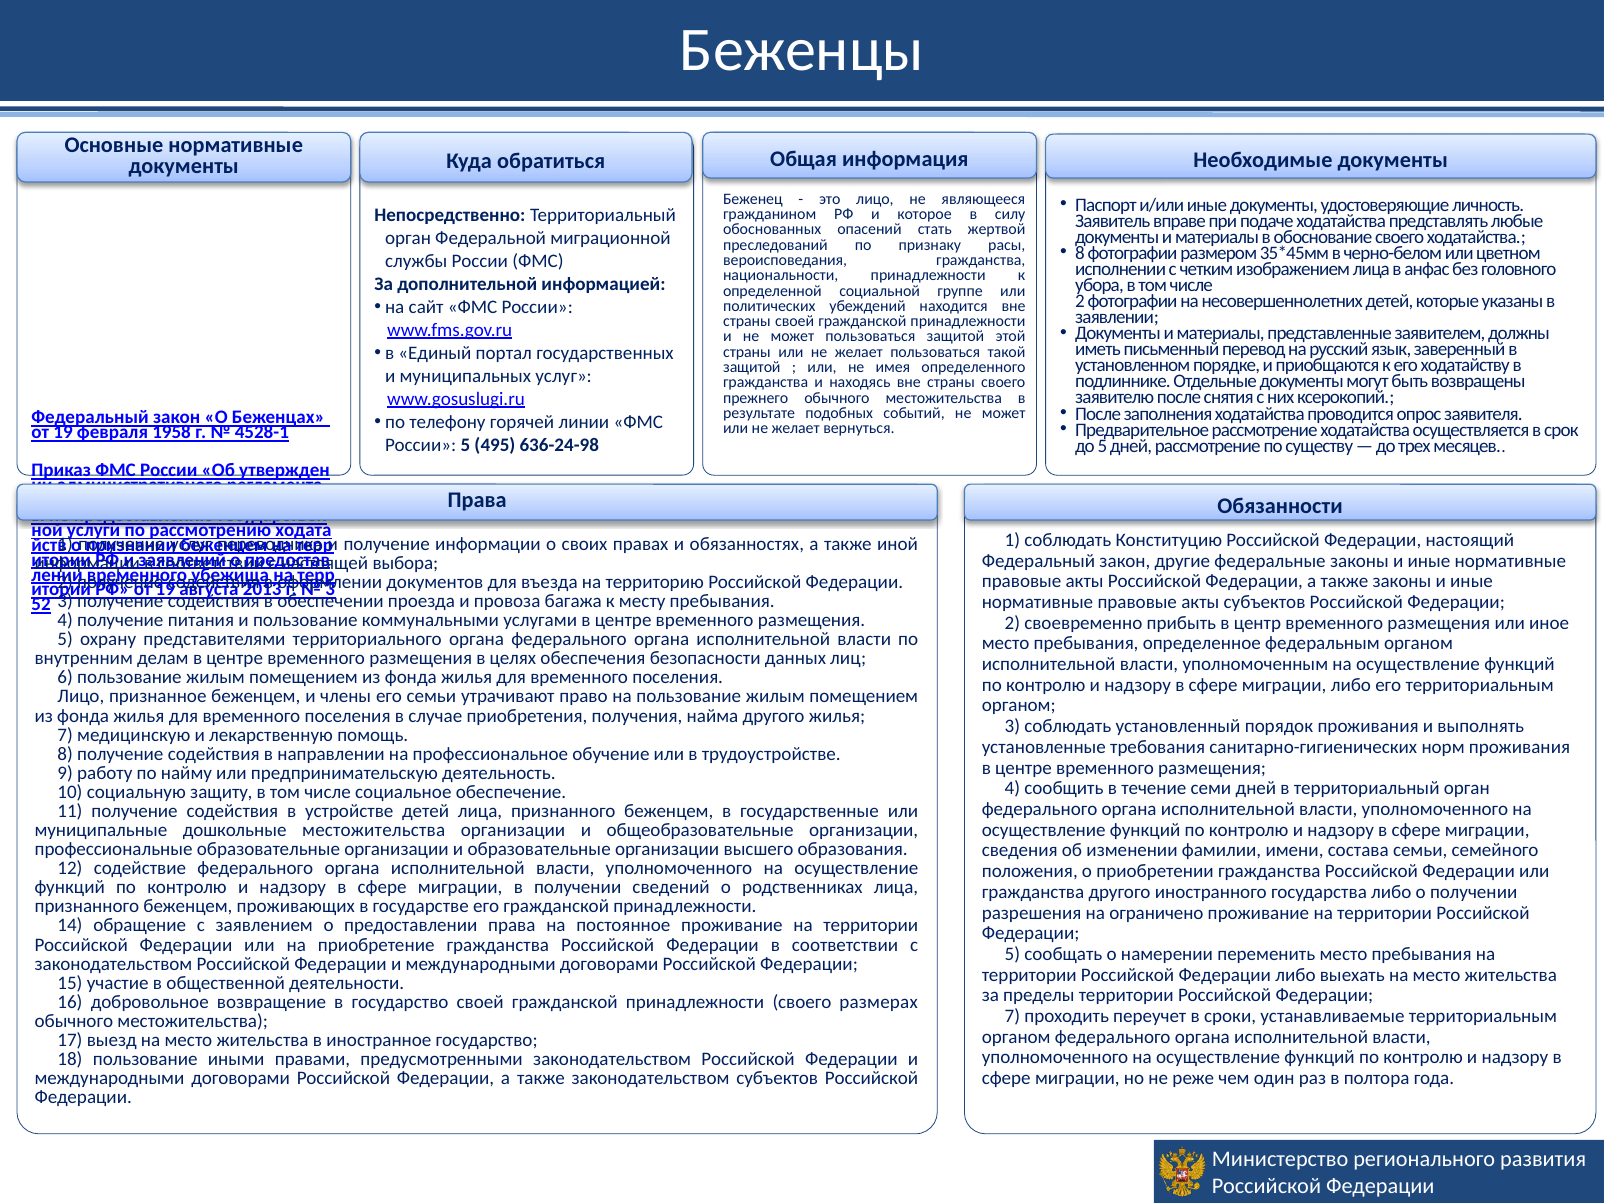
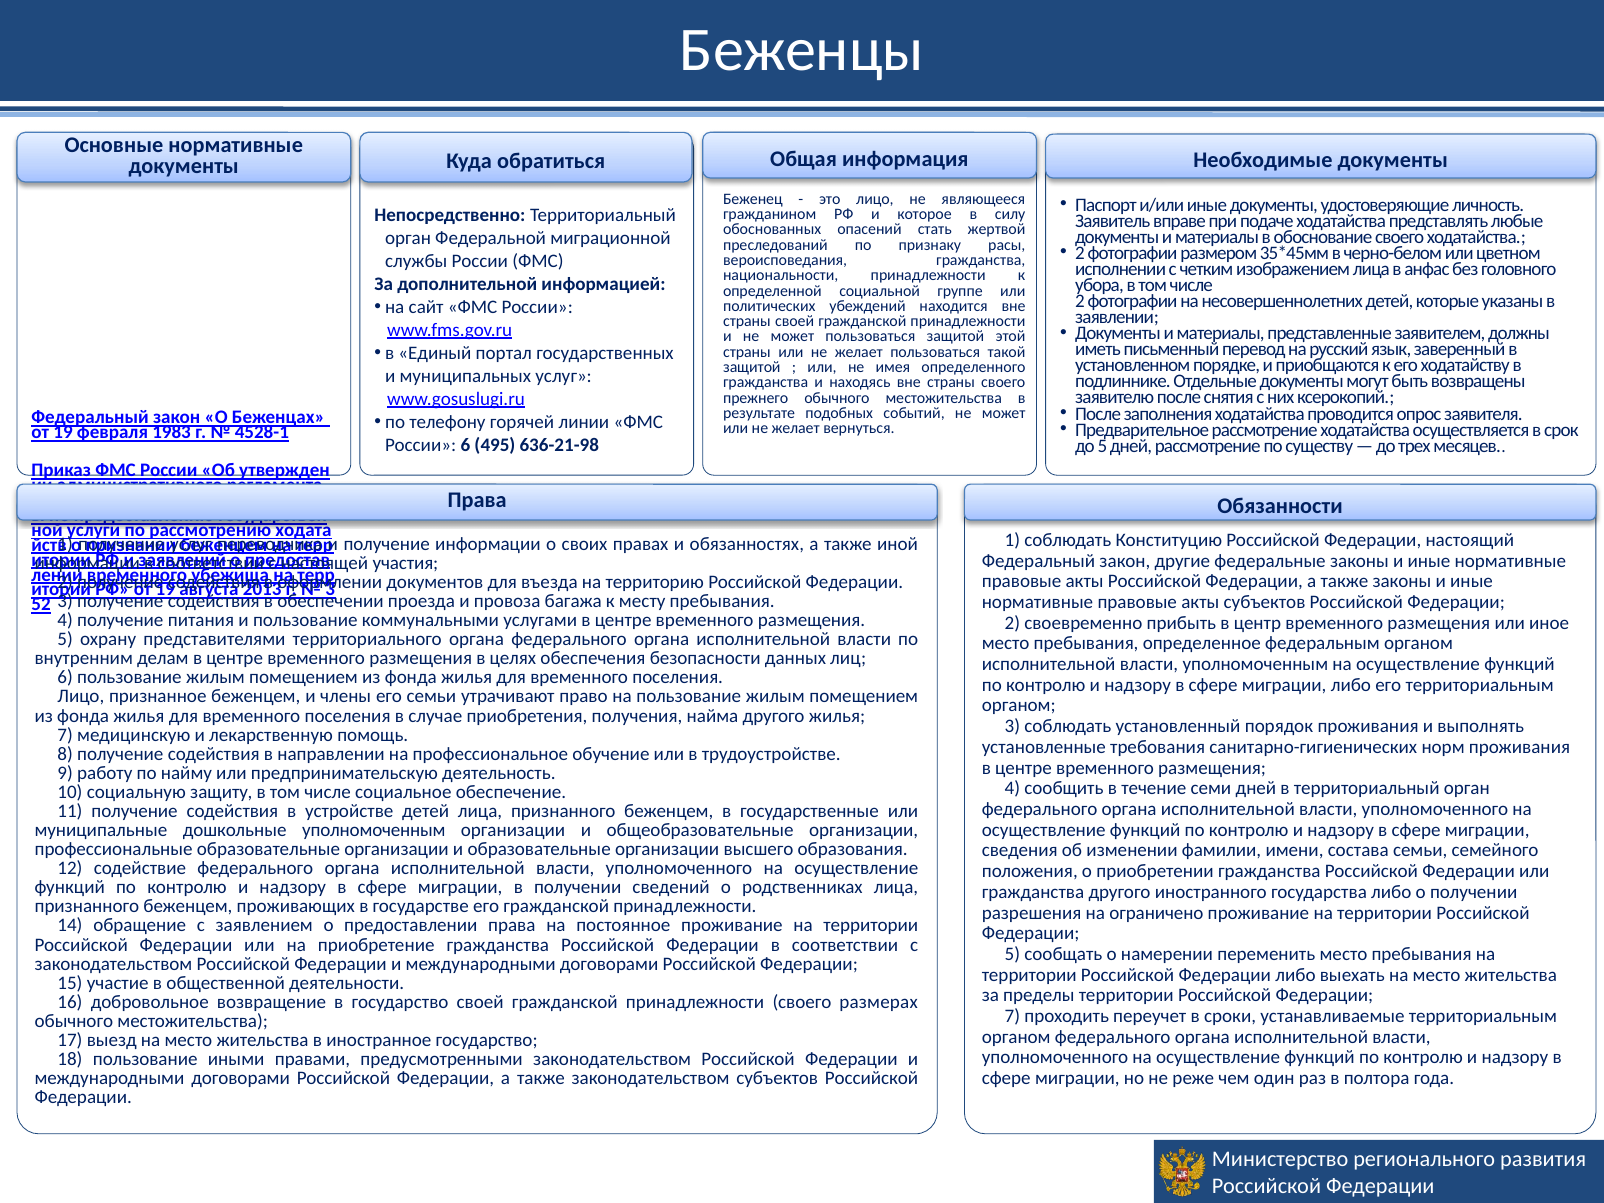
8 at (1080, 253): 8 -> 2
1958: 1958 -> 1983
России 5: 5 -> 6
636-24-98: 636-24-98 -> 636-21-98
выбора: выбора -> участия
дошкольные местожительства: местожительства -> уполномоченным
